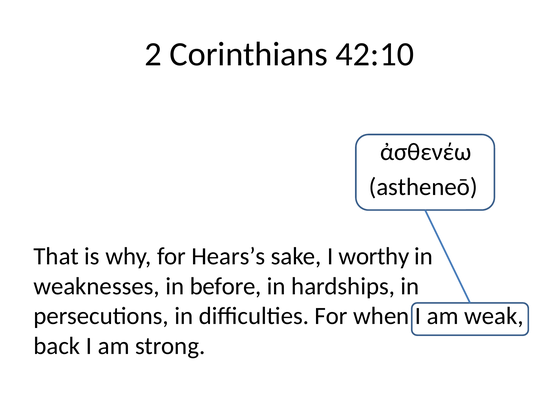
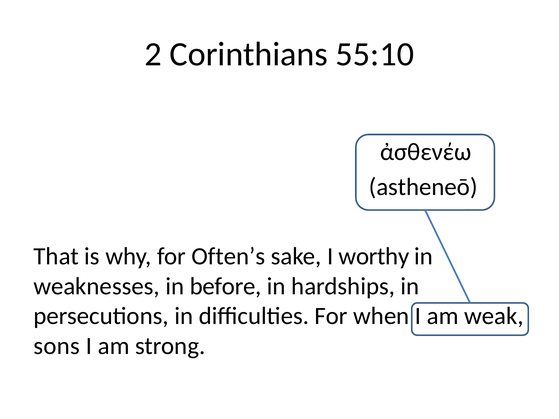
42:10: 42:10 -> 55:10
Hears’s: Hears’s -> Often’s
back: back -> sons
